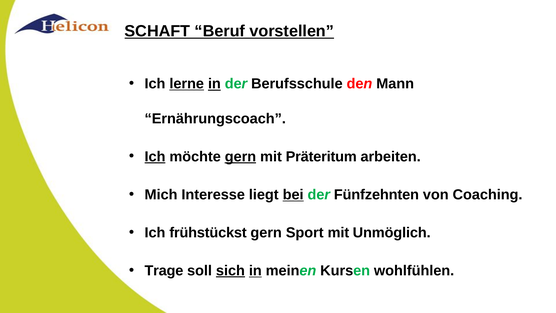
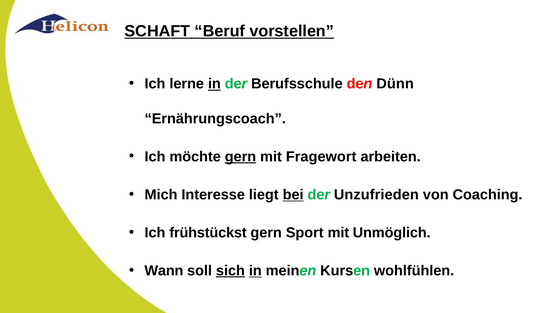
lerne underline: present -> none
Mann: Mann -> Dünn
Ich at (155, 156) underline: present -> none
Präteritum: Präteritum -> Fragewort
Fünfzehnten: Fünfzehnten -> Unzufrieden
Trage: Trage -> Wann
